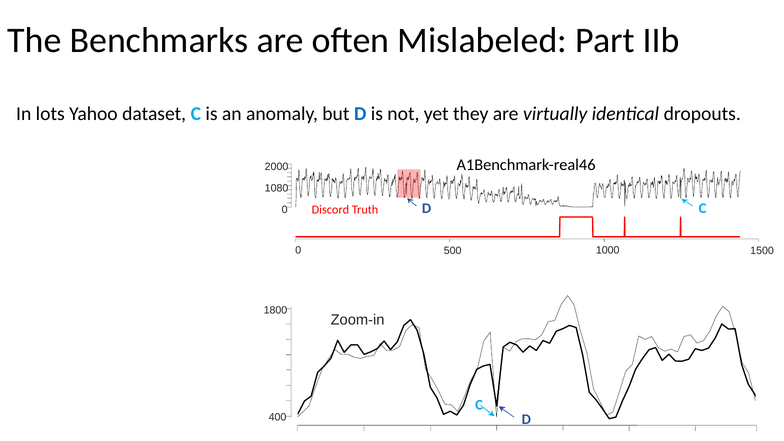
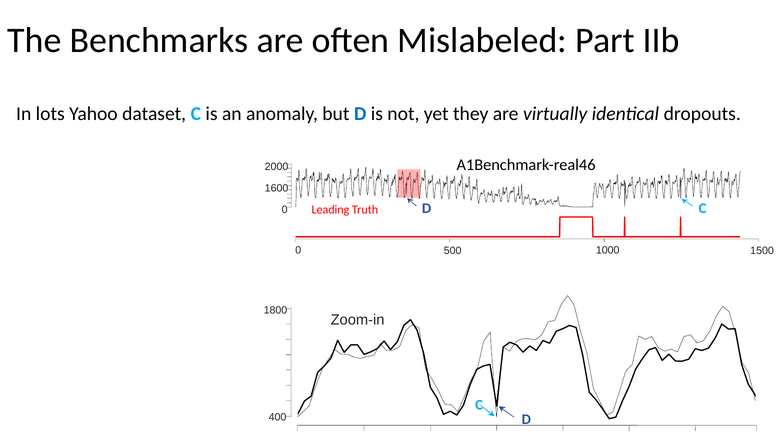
1080: 1080 -> 1600
Discord: Discord -> Leading
